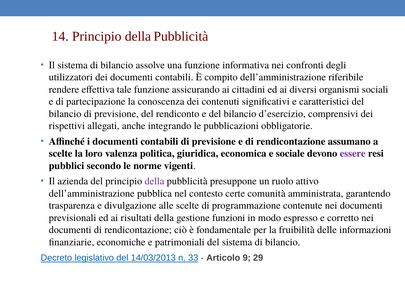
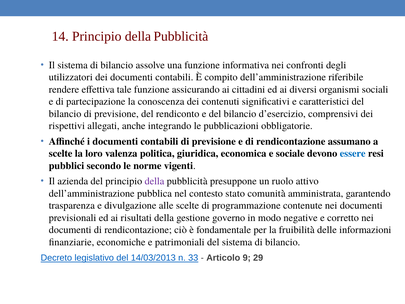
essere colour: purple -> blue
certe: certe -> stato
funzioni: funzioni -> governo
espresso: espresso -> negative
